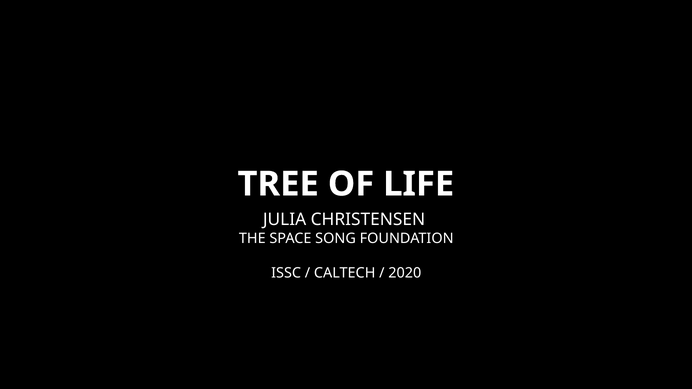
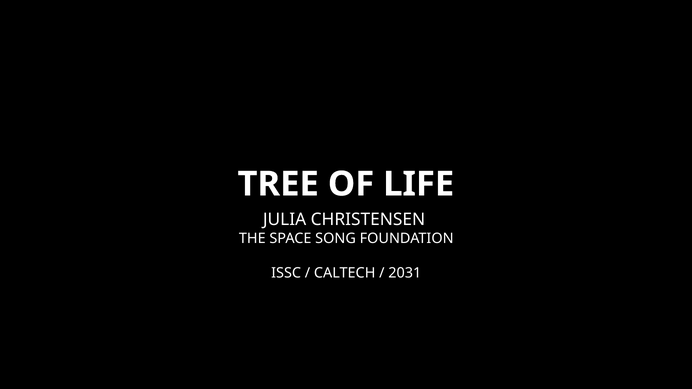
2020: 2020 -> 2031
